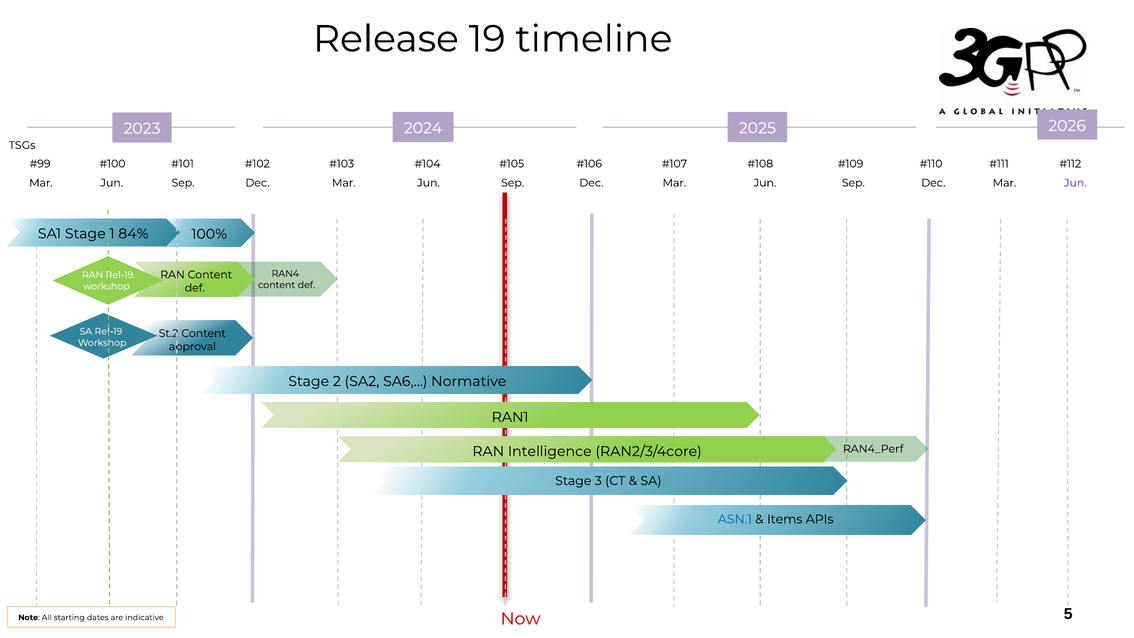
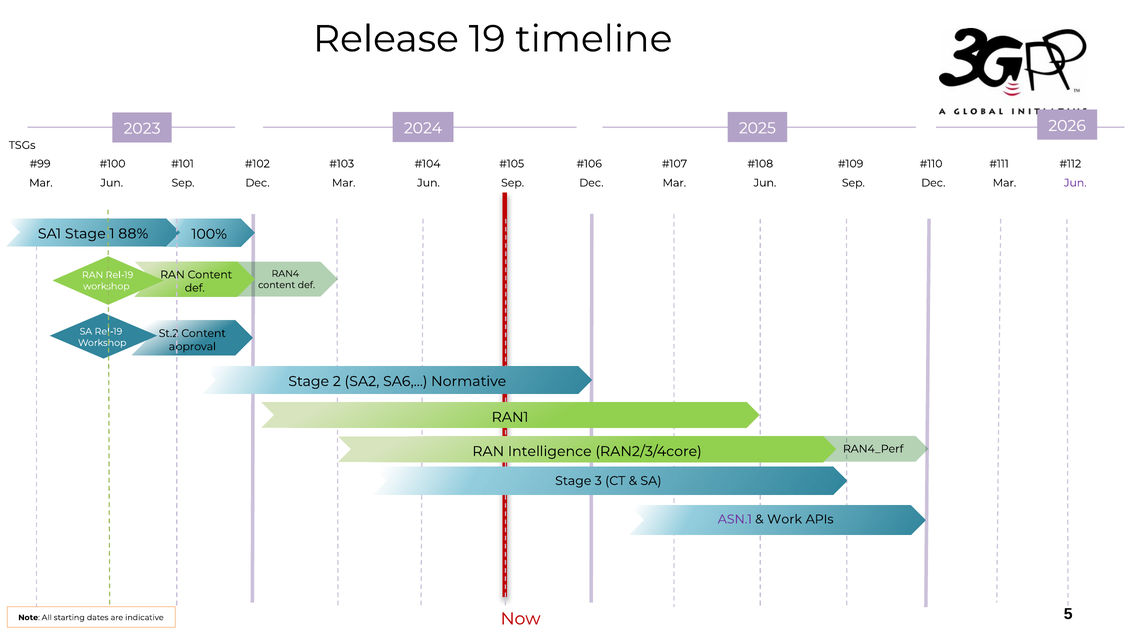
84%: 84% -> 88%
ASN.1 colour: blue -> purple
Items: Items -> Work
